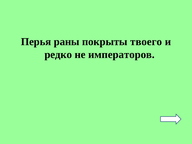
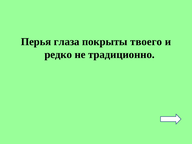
раны: раны -> глаза
императоров: императоров -> традиционно
